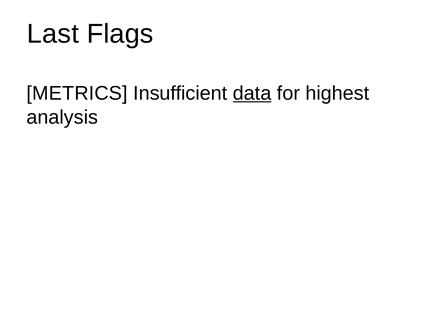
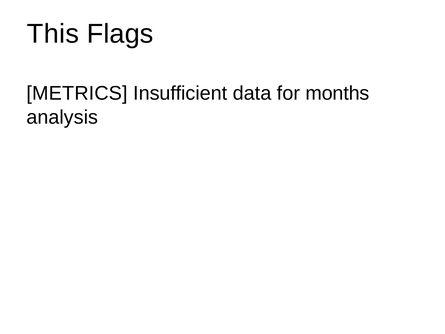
Last: Last -> This
data underline: present -> none
highest: highest -> months
